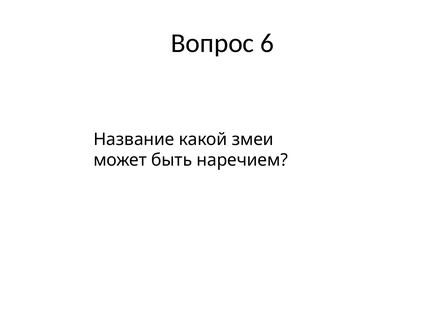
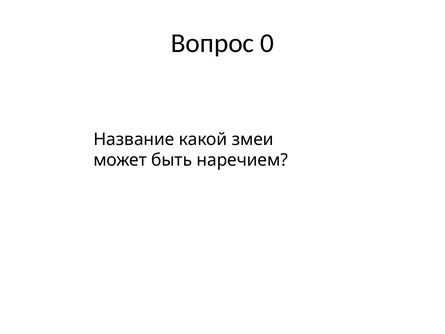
6: 6 -> 0
